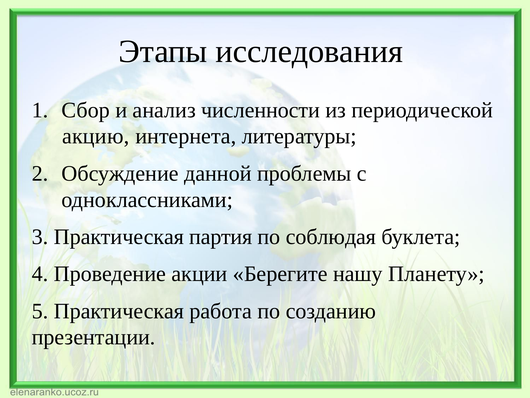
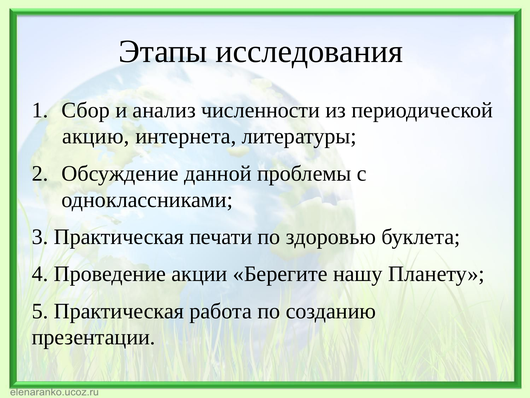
партия: партия -> печати
соблюдая: соблюдая -> здоровью
